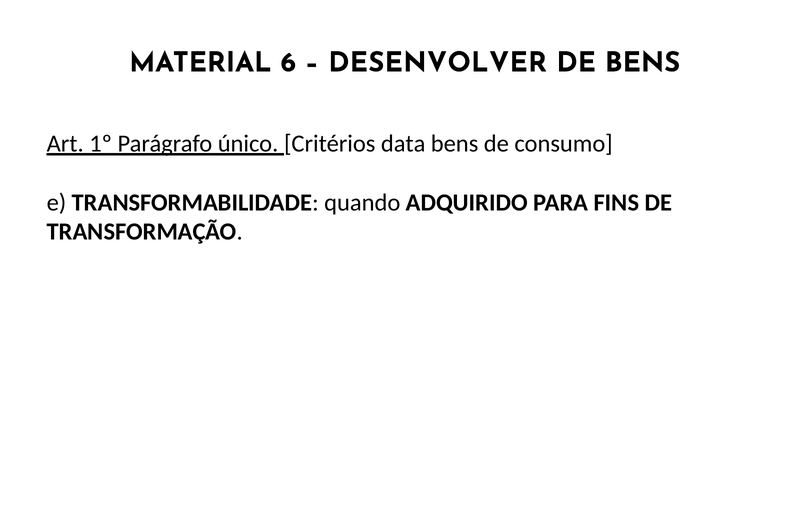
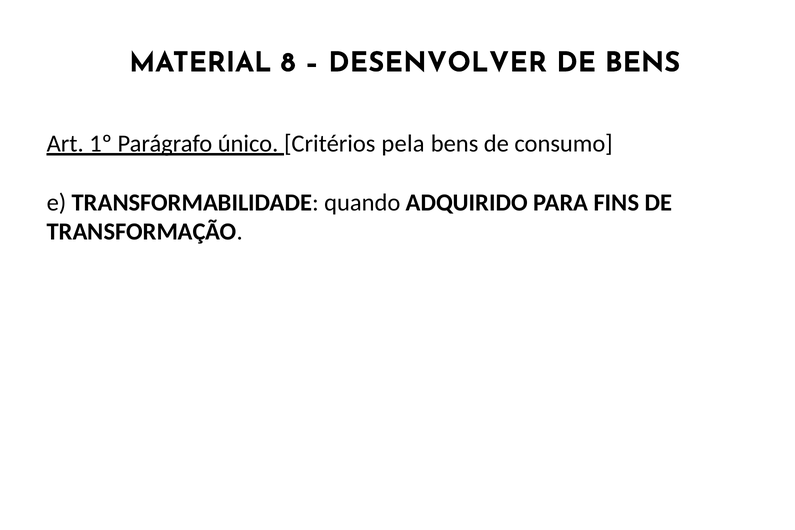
6: 6 -> 8
data: data -> pela
